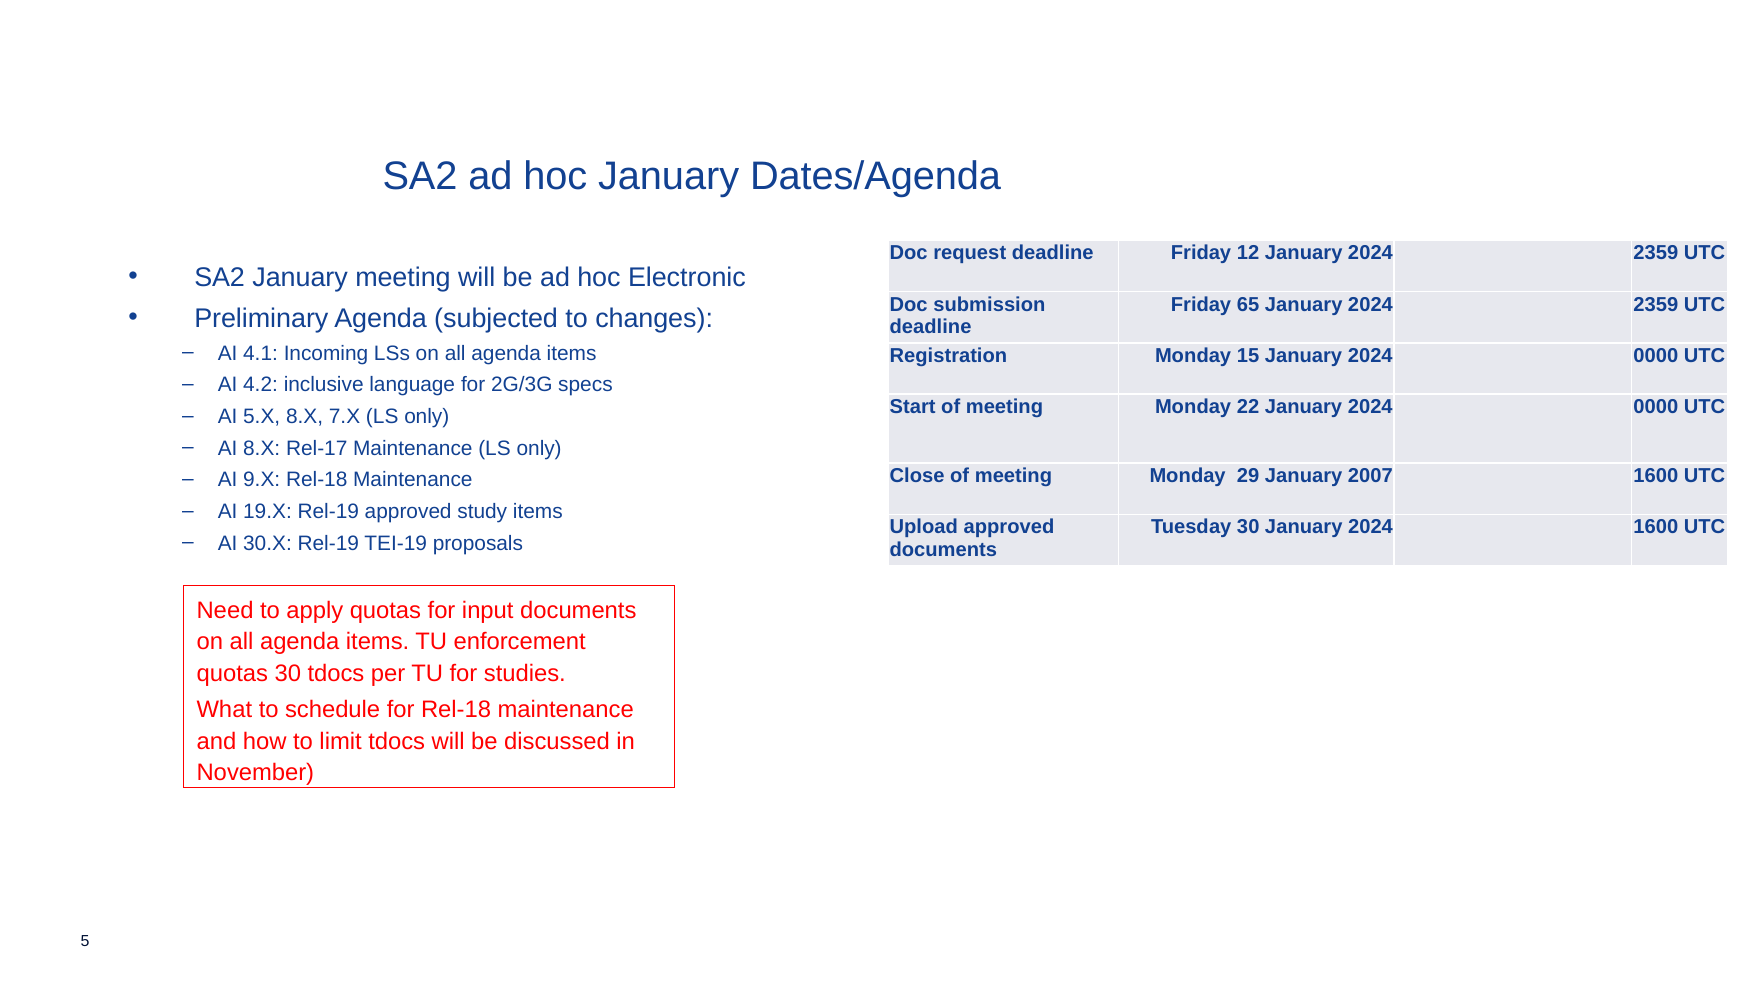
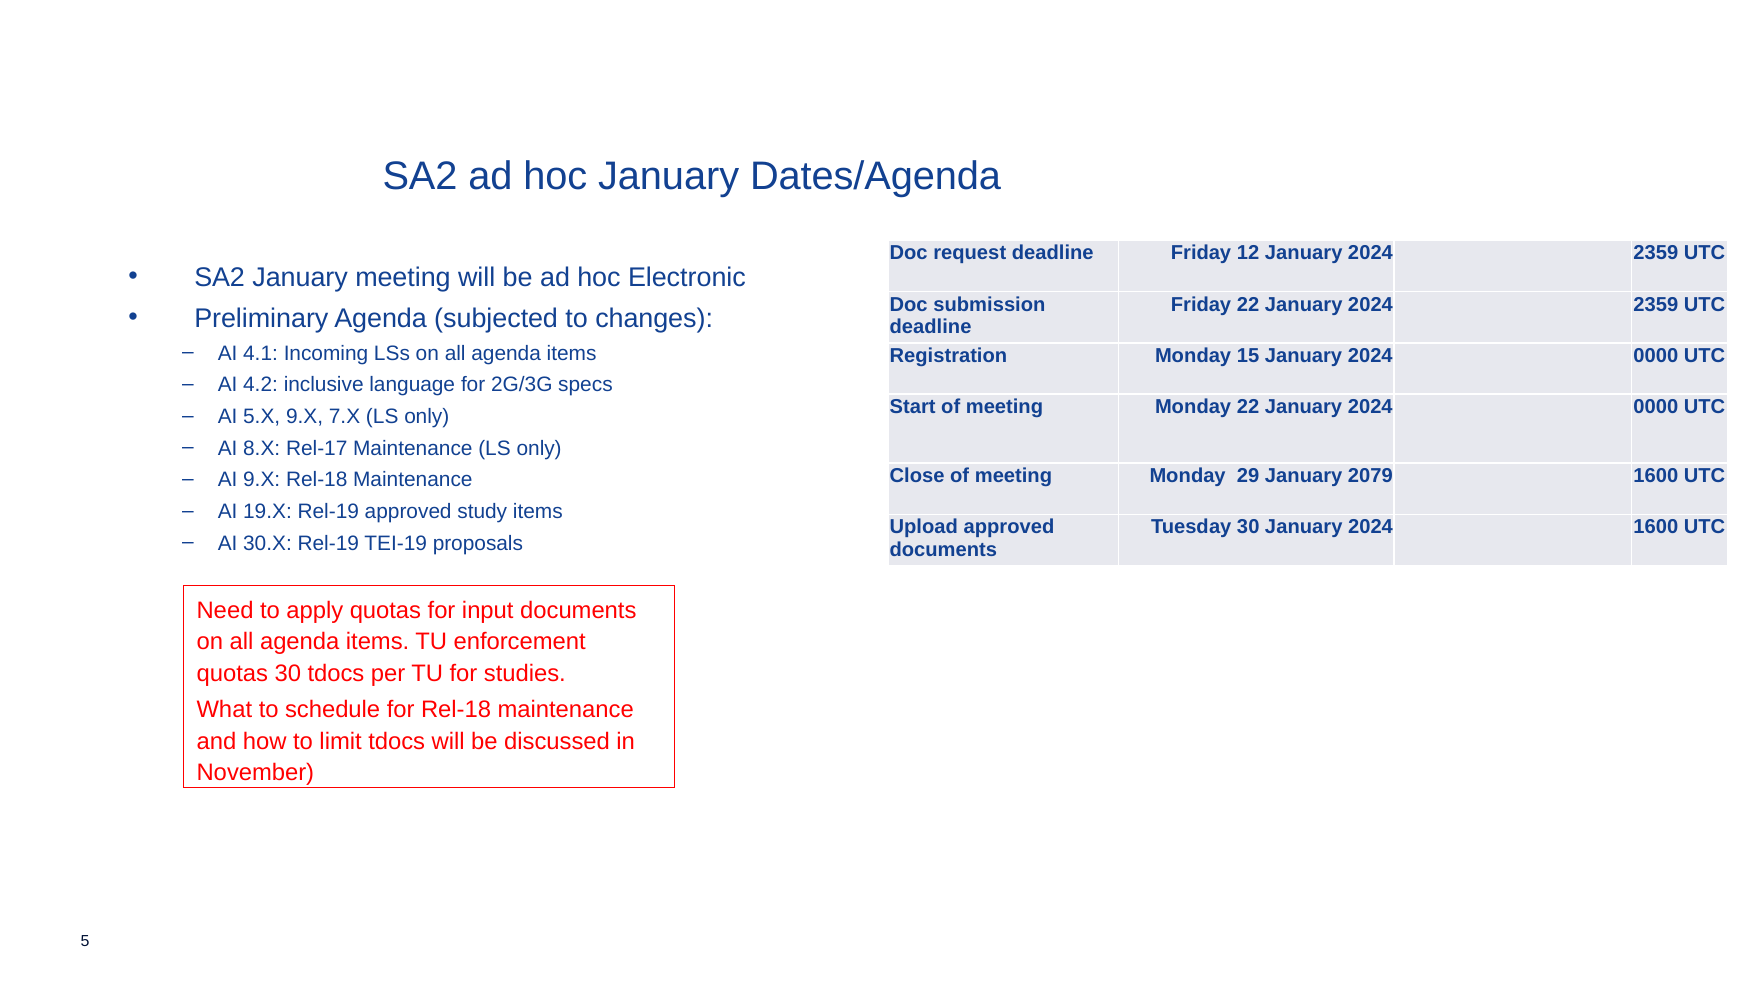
Friday 65: 65 -> 22
5.X 8.X: 8.X -> 9.X
2007: 2007 -> 2079
